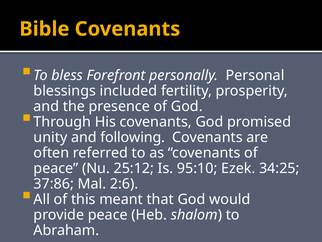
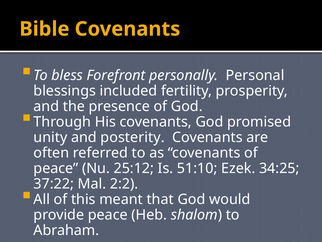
following: following -> posterity
95:10: 95:10 -> 51:10
37:86: 37:86 -> 37:22
2:6: 2:6 -> 2:2
